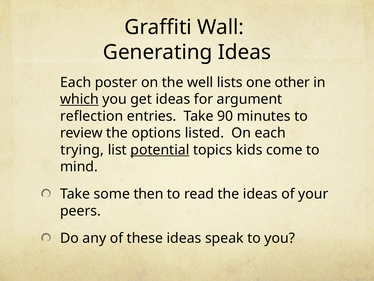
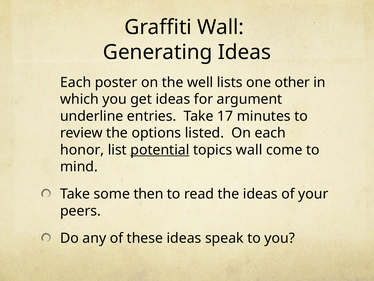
which underline: present -> none
reflection: reflection -> underline
90: 90 -> 17
trying: trying -> honor
topics kids: kids -> wall
